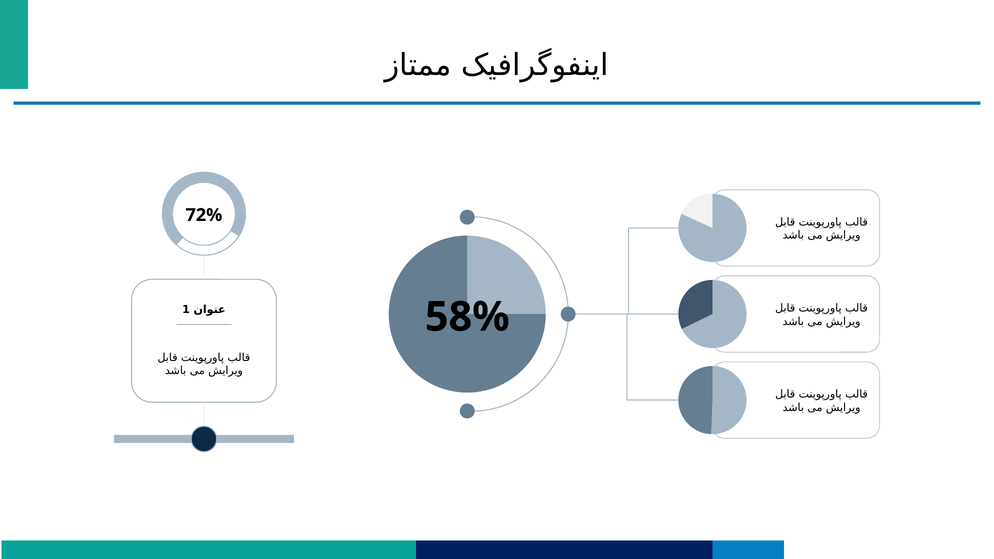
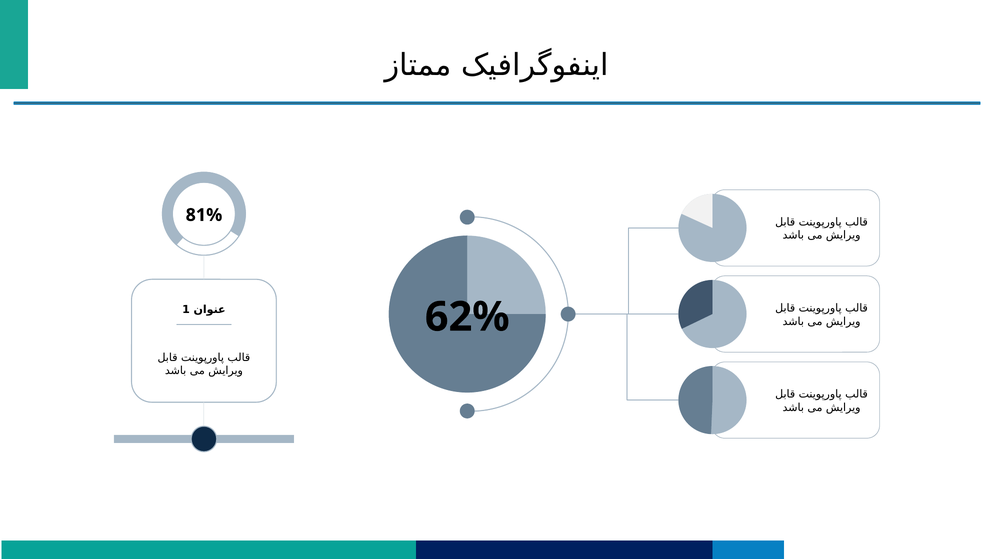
72%: 72% -> 81%
58%: 58% -> 62%
